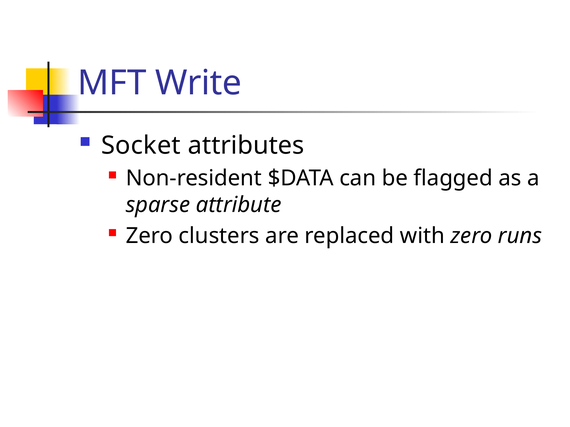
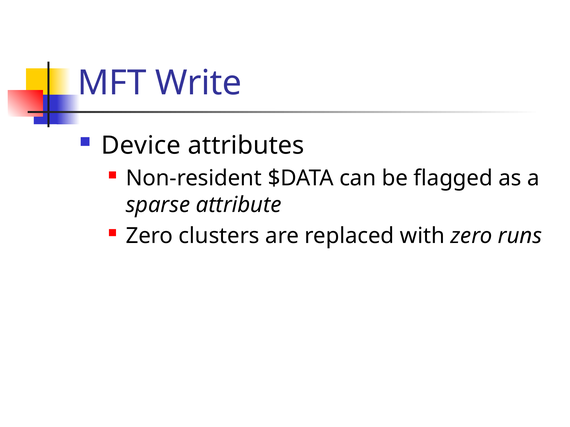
Socket: Socket -> Device
